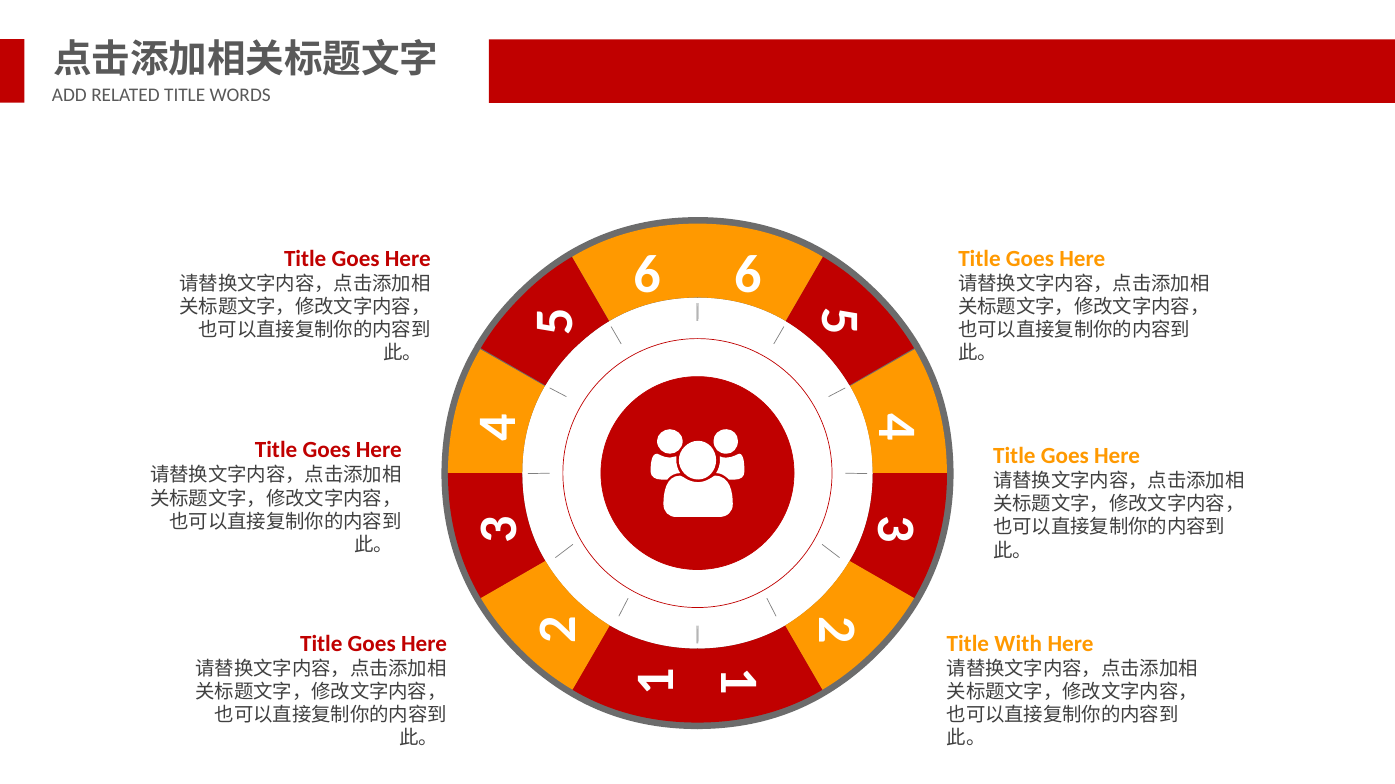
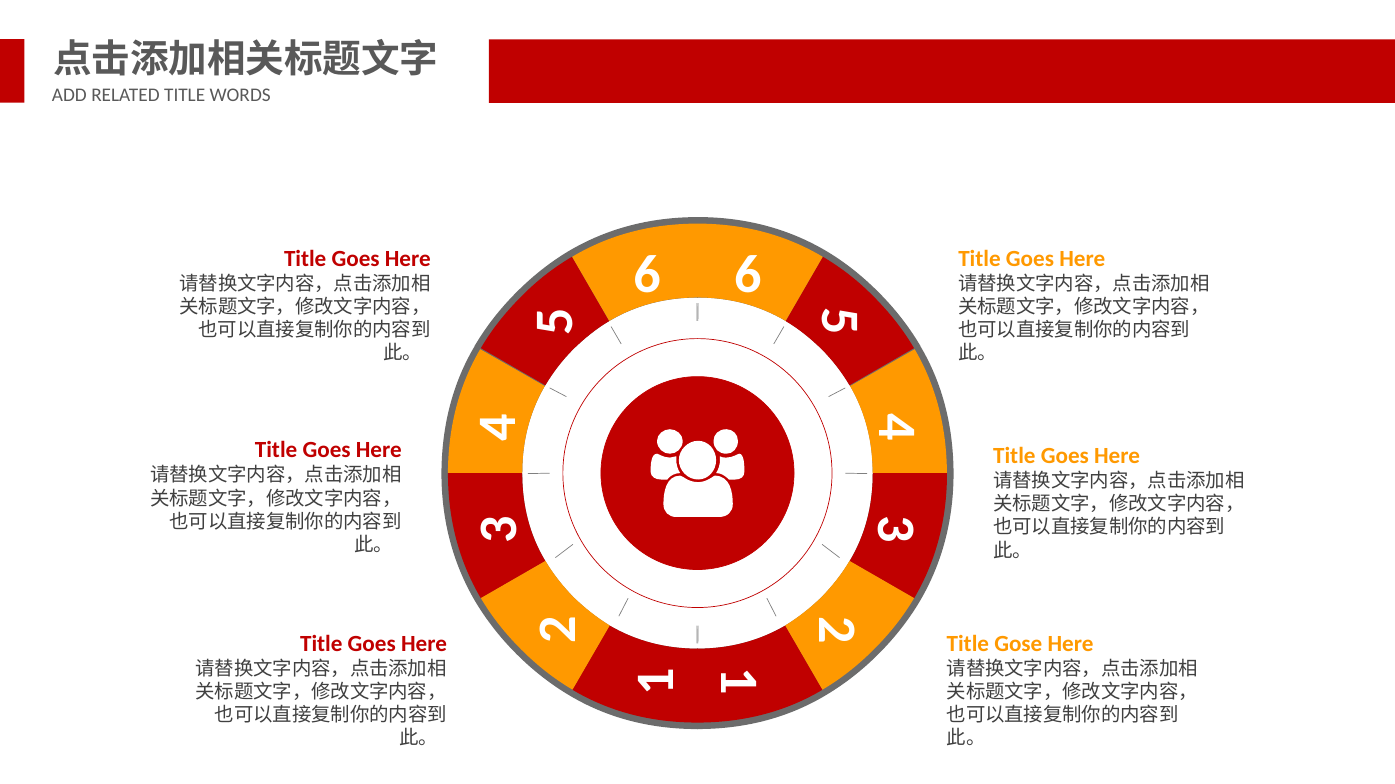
With: With -> Gose
